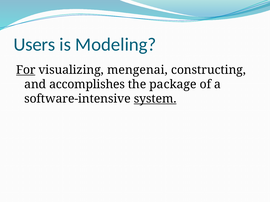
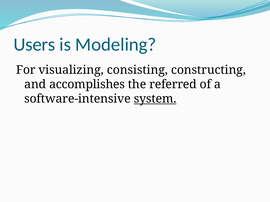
For underline: present -> none
mengenai: mengenai -> consisting
package: package -> referred
